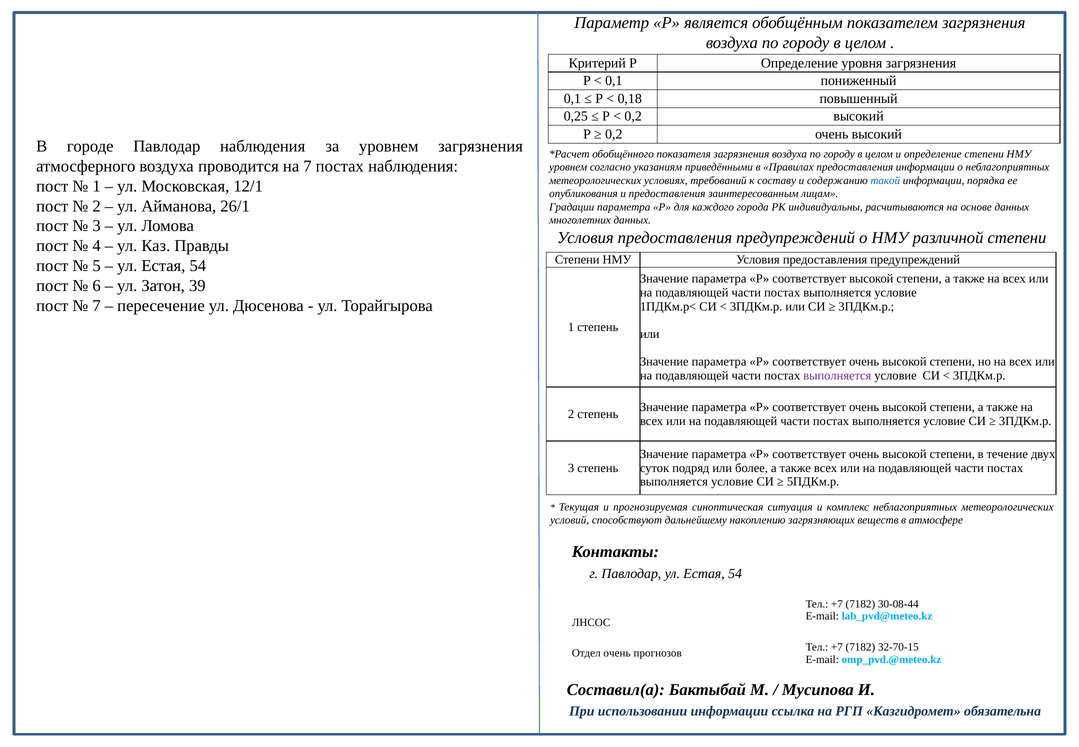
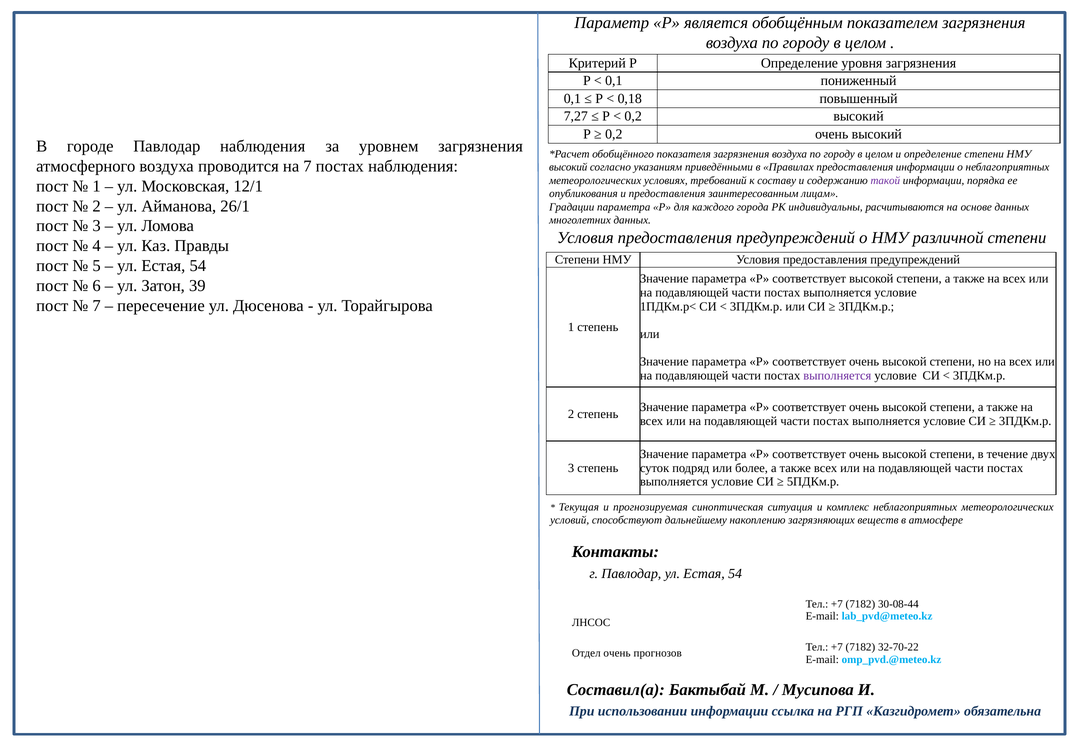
0,25: 0,25 -> 7,27
уровнем at (568, 167): уровнем -> высокий
такой colour: blue -> purple
32-70-15: 32-70-15 -> 32-70-22
